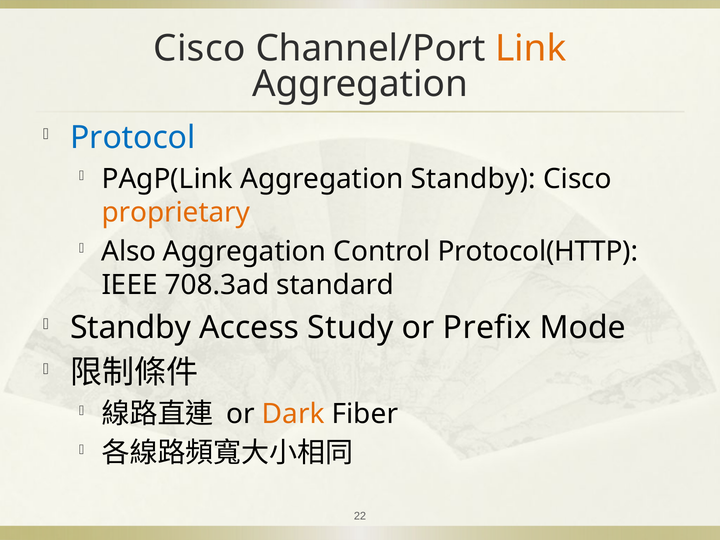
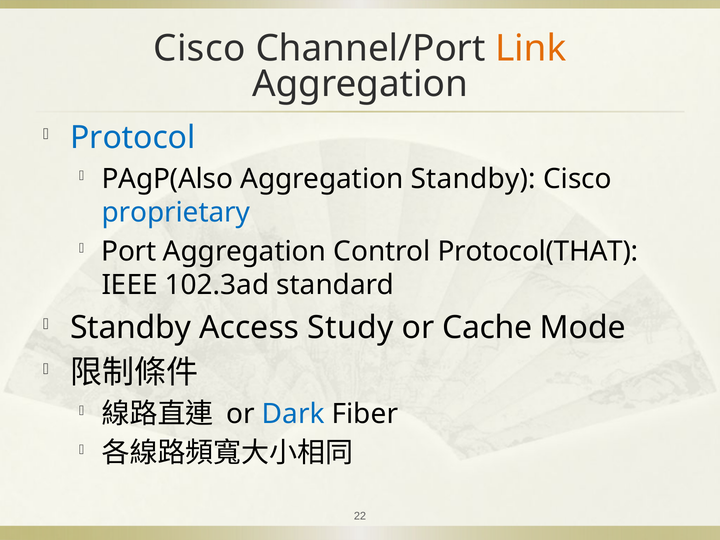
PAgP(Link: PAgP(Link -> PAgP(Also
proprietary colour: orange -> blue
Also: Also -> Port
Protocol(HTTP: Protocol(HTTP -> Protocol(THAT
708.3ad: 708.3ad -> 102.3ad
Prefix: Prefix -> Cache
Dark colour: orange -> blue
